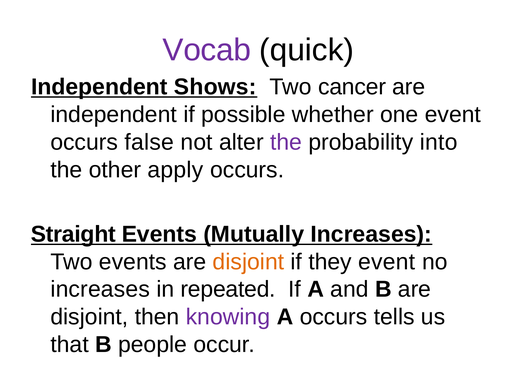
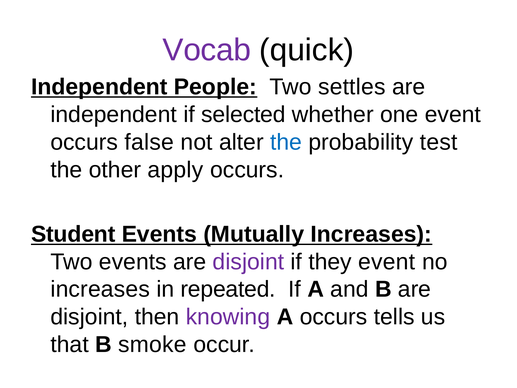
Shows: Shows -> People
cancer: cancer -> settles
possible: possible -> selected
the at (286, 142) colour: purple -> blue
into: into -> test
Straight: Straight -> Student
disjoint at (248, 262) colour: orange -> purple
people: people -> smoke
